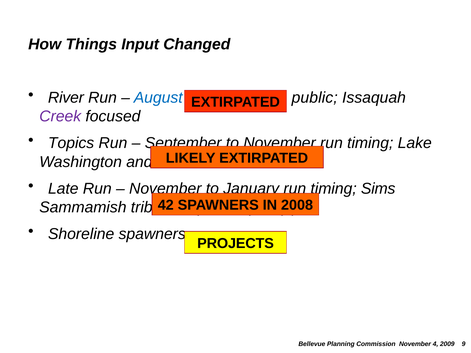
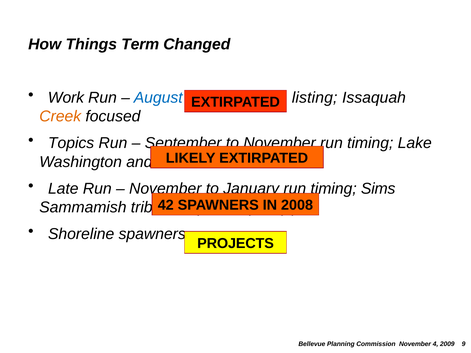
Input: Input -> Term
River at (66, 98): River -> Work
public: public -> listing
Creek colour: purple -> orange
